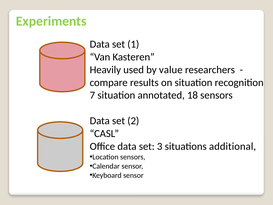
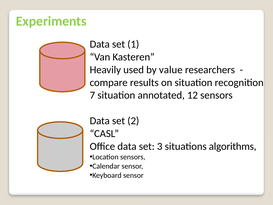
18: 18 -> 12
additional: additional -> algorithms
